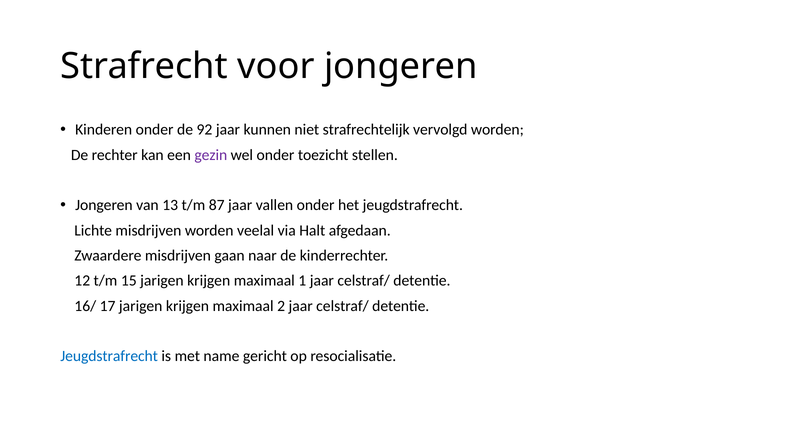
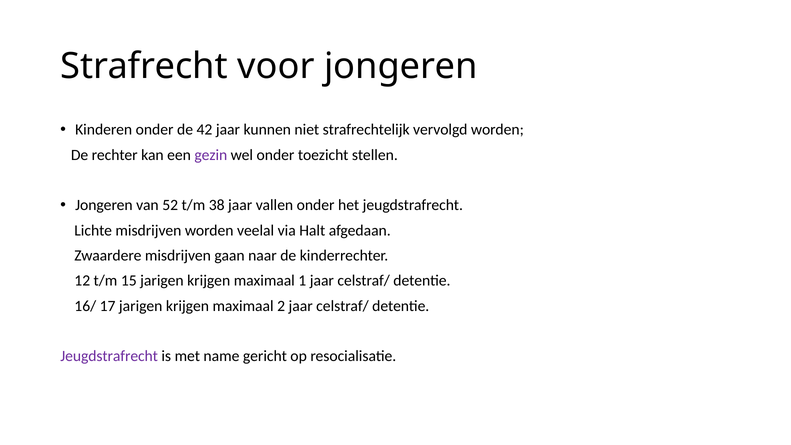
92: 92 -> 42
13: 13 -> 52
87: 87 -> 38
Jeugdstrafrecht at (109, 356) colour: blue -> purple
